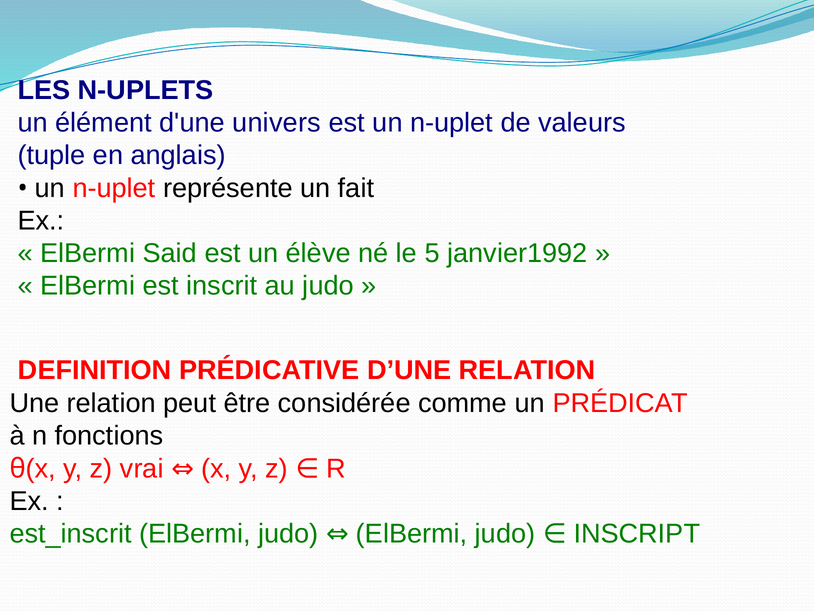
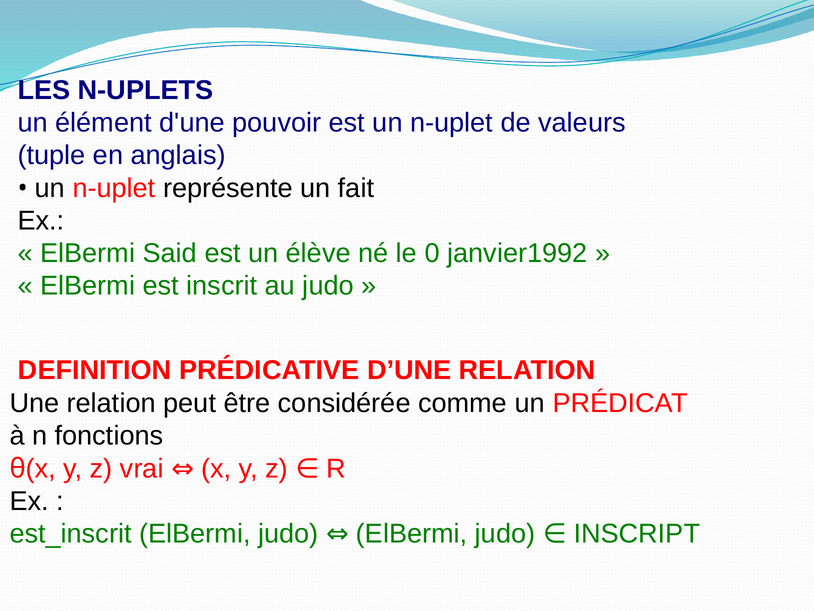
univers: univers -> pouvoir
5: 5 -> 0
